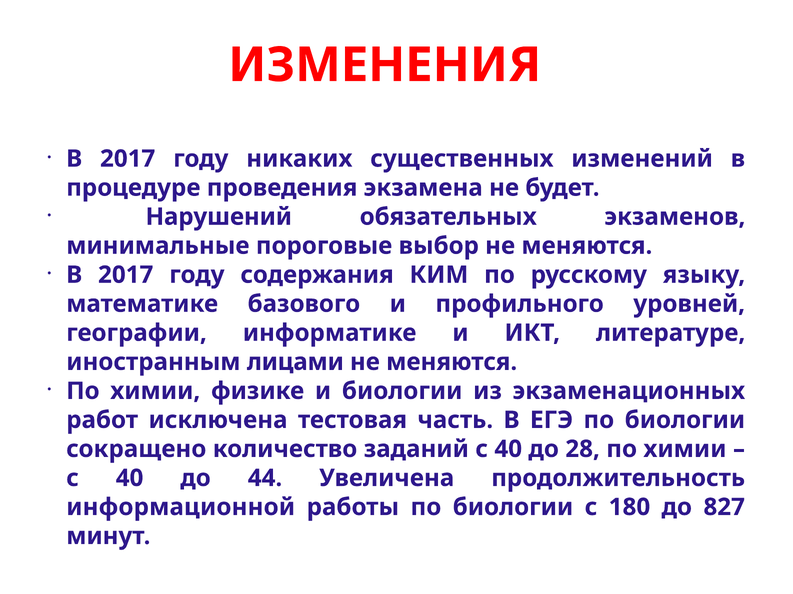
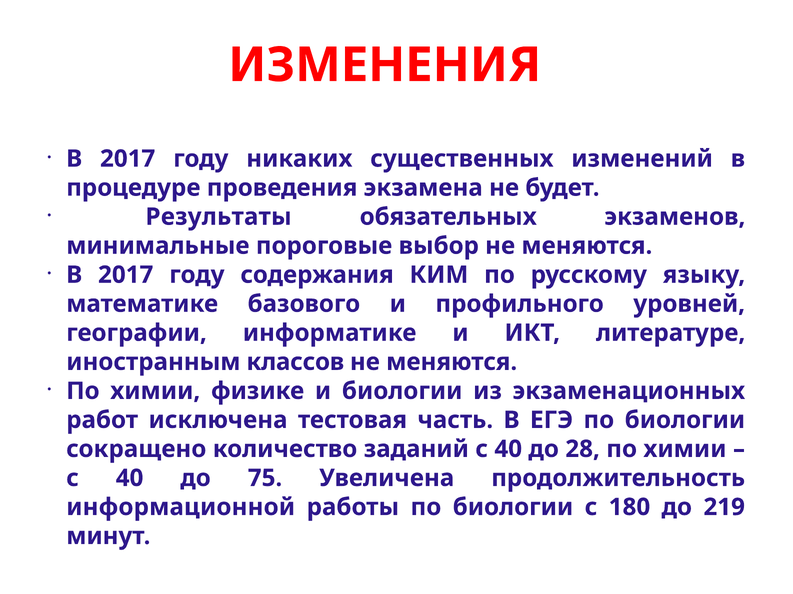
Нарушений: Нарушений -> Результаты
лицами: лицами -> классов
44: 44 -> 75
827: 827 -> 219
